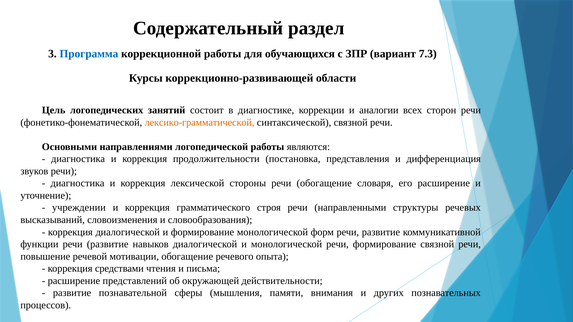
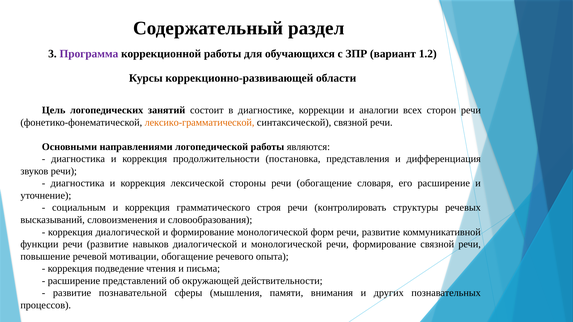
Программа colour: blue -> purple
7.3: 7.3 -> 1.2
учреждении: учреждении -> социальным
направленными: направленными -> контролировать
средствами: средствами -> подведение
